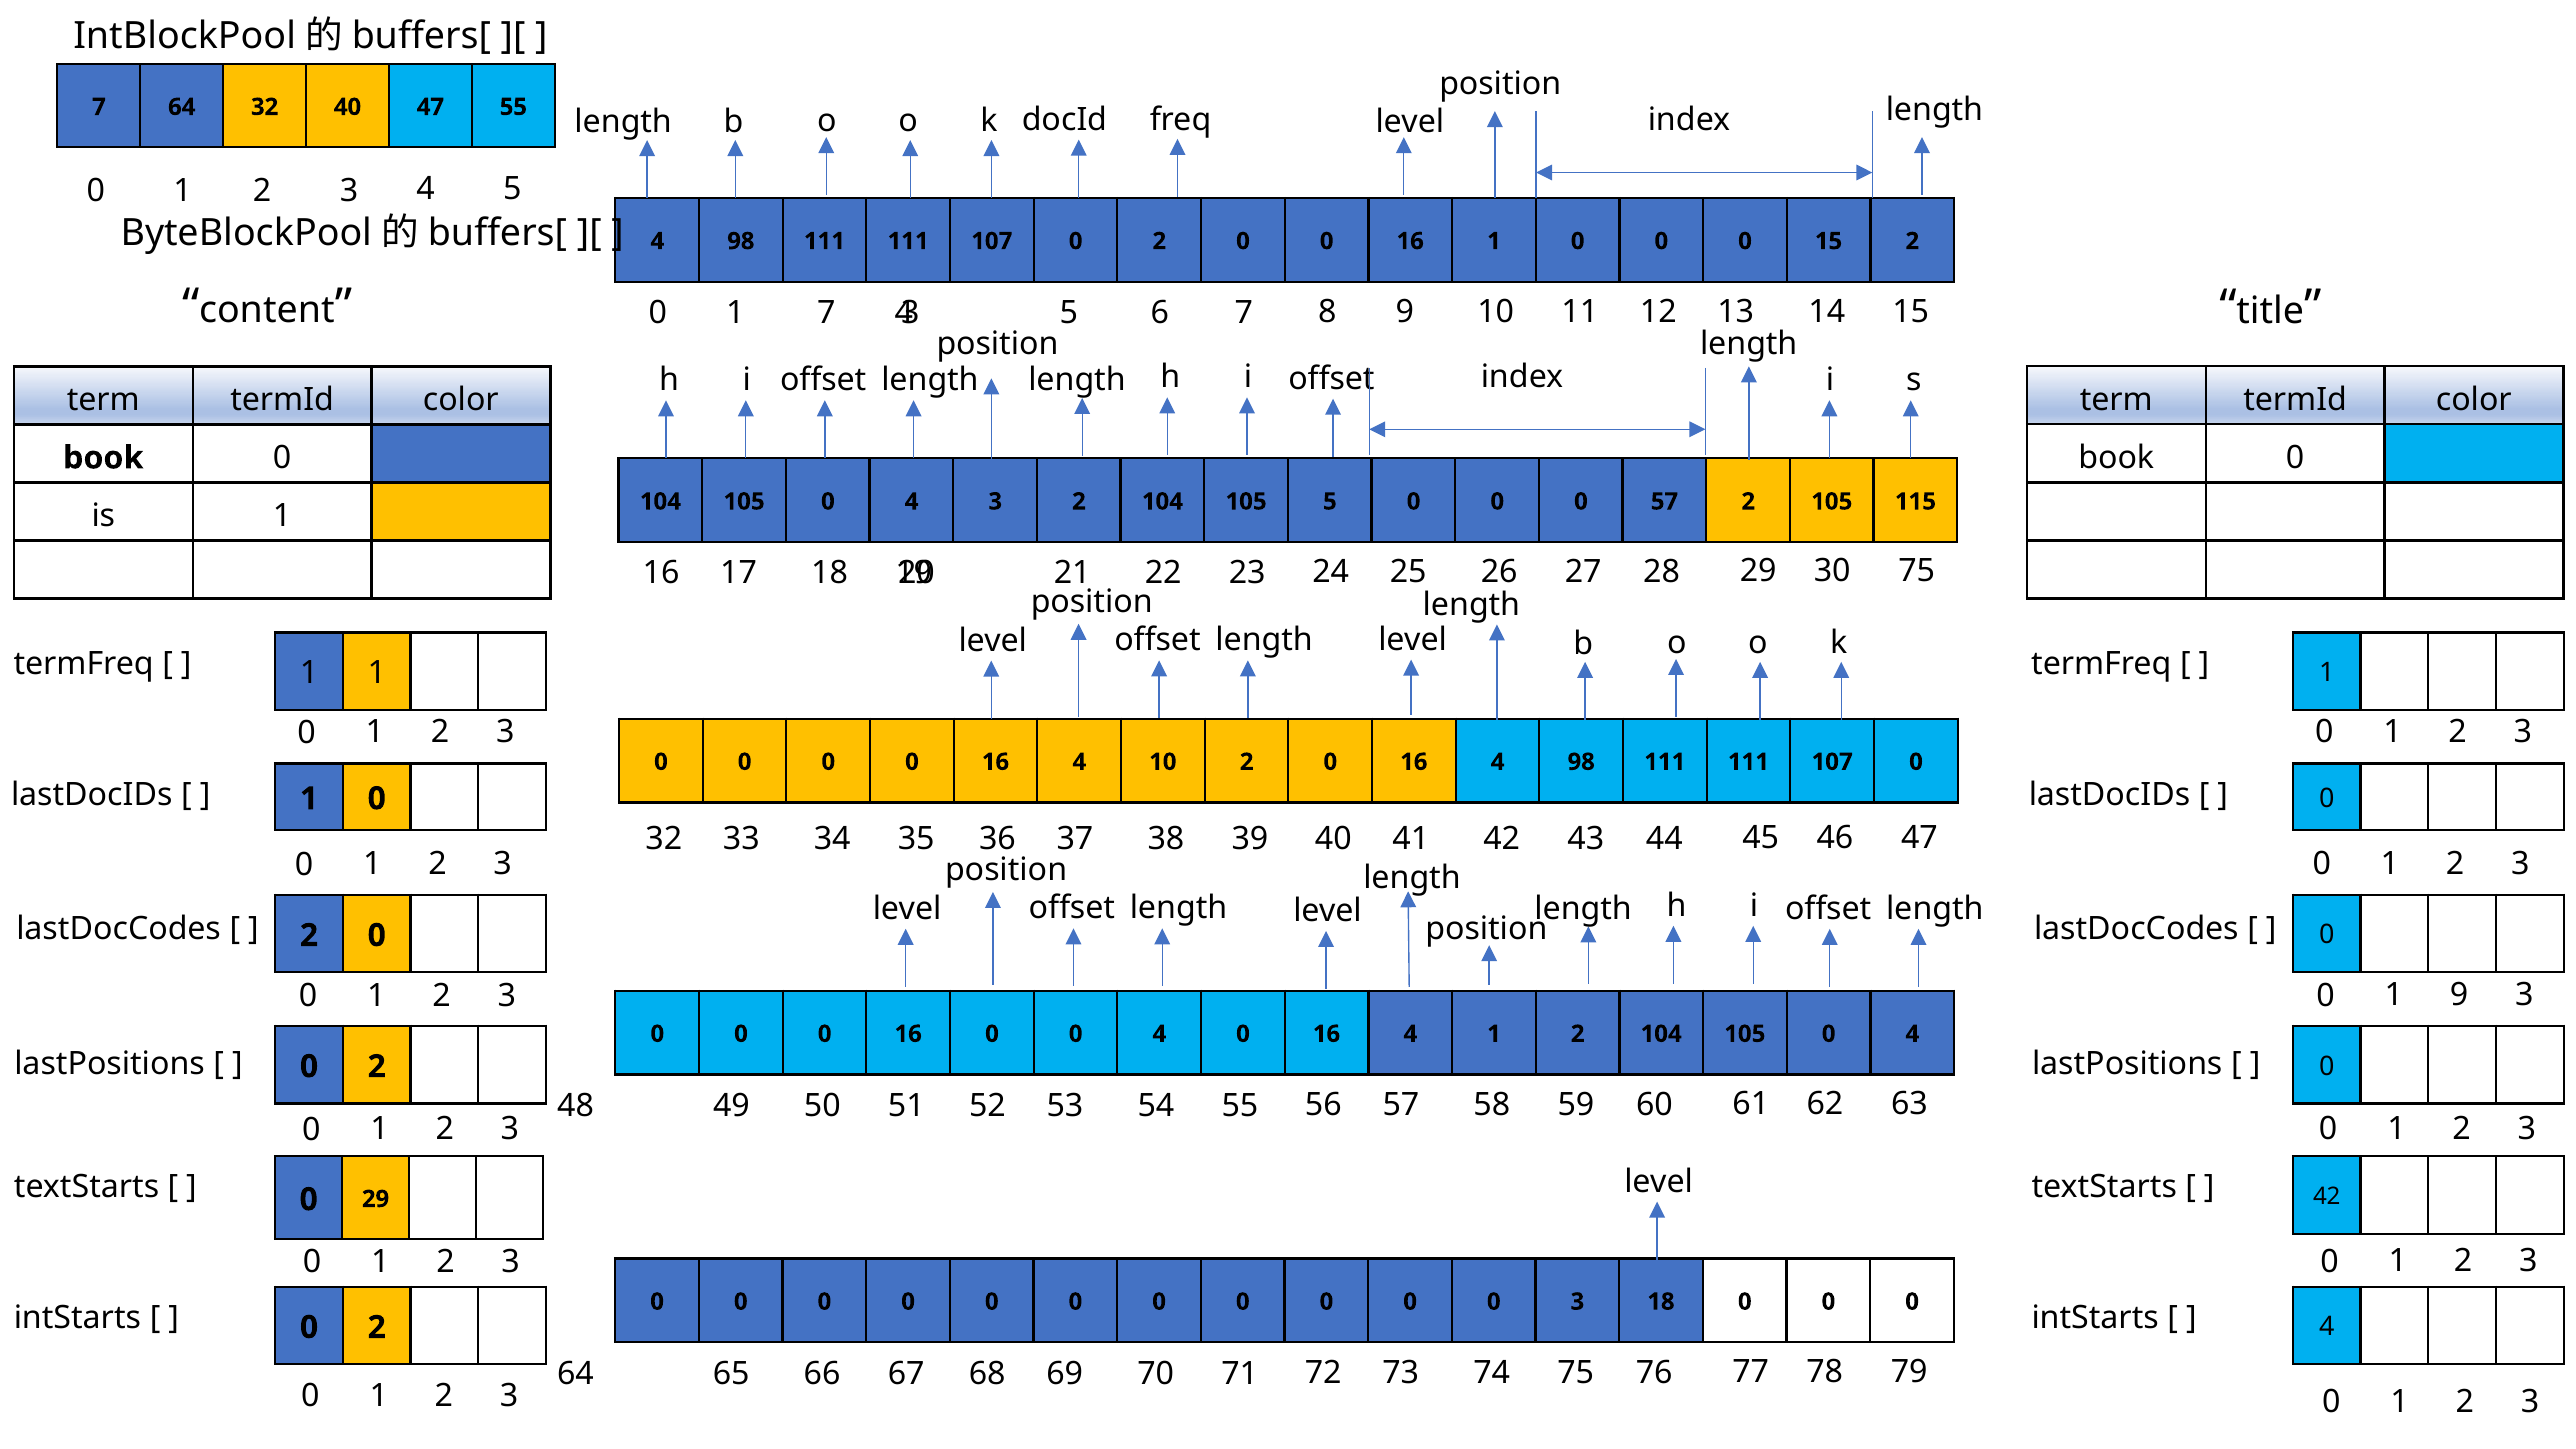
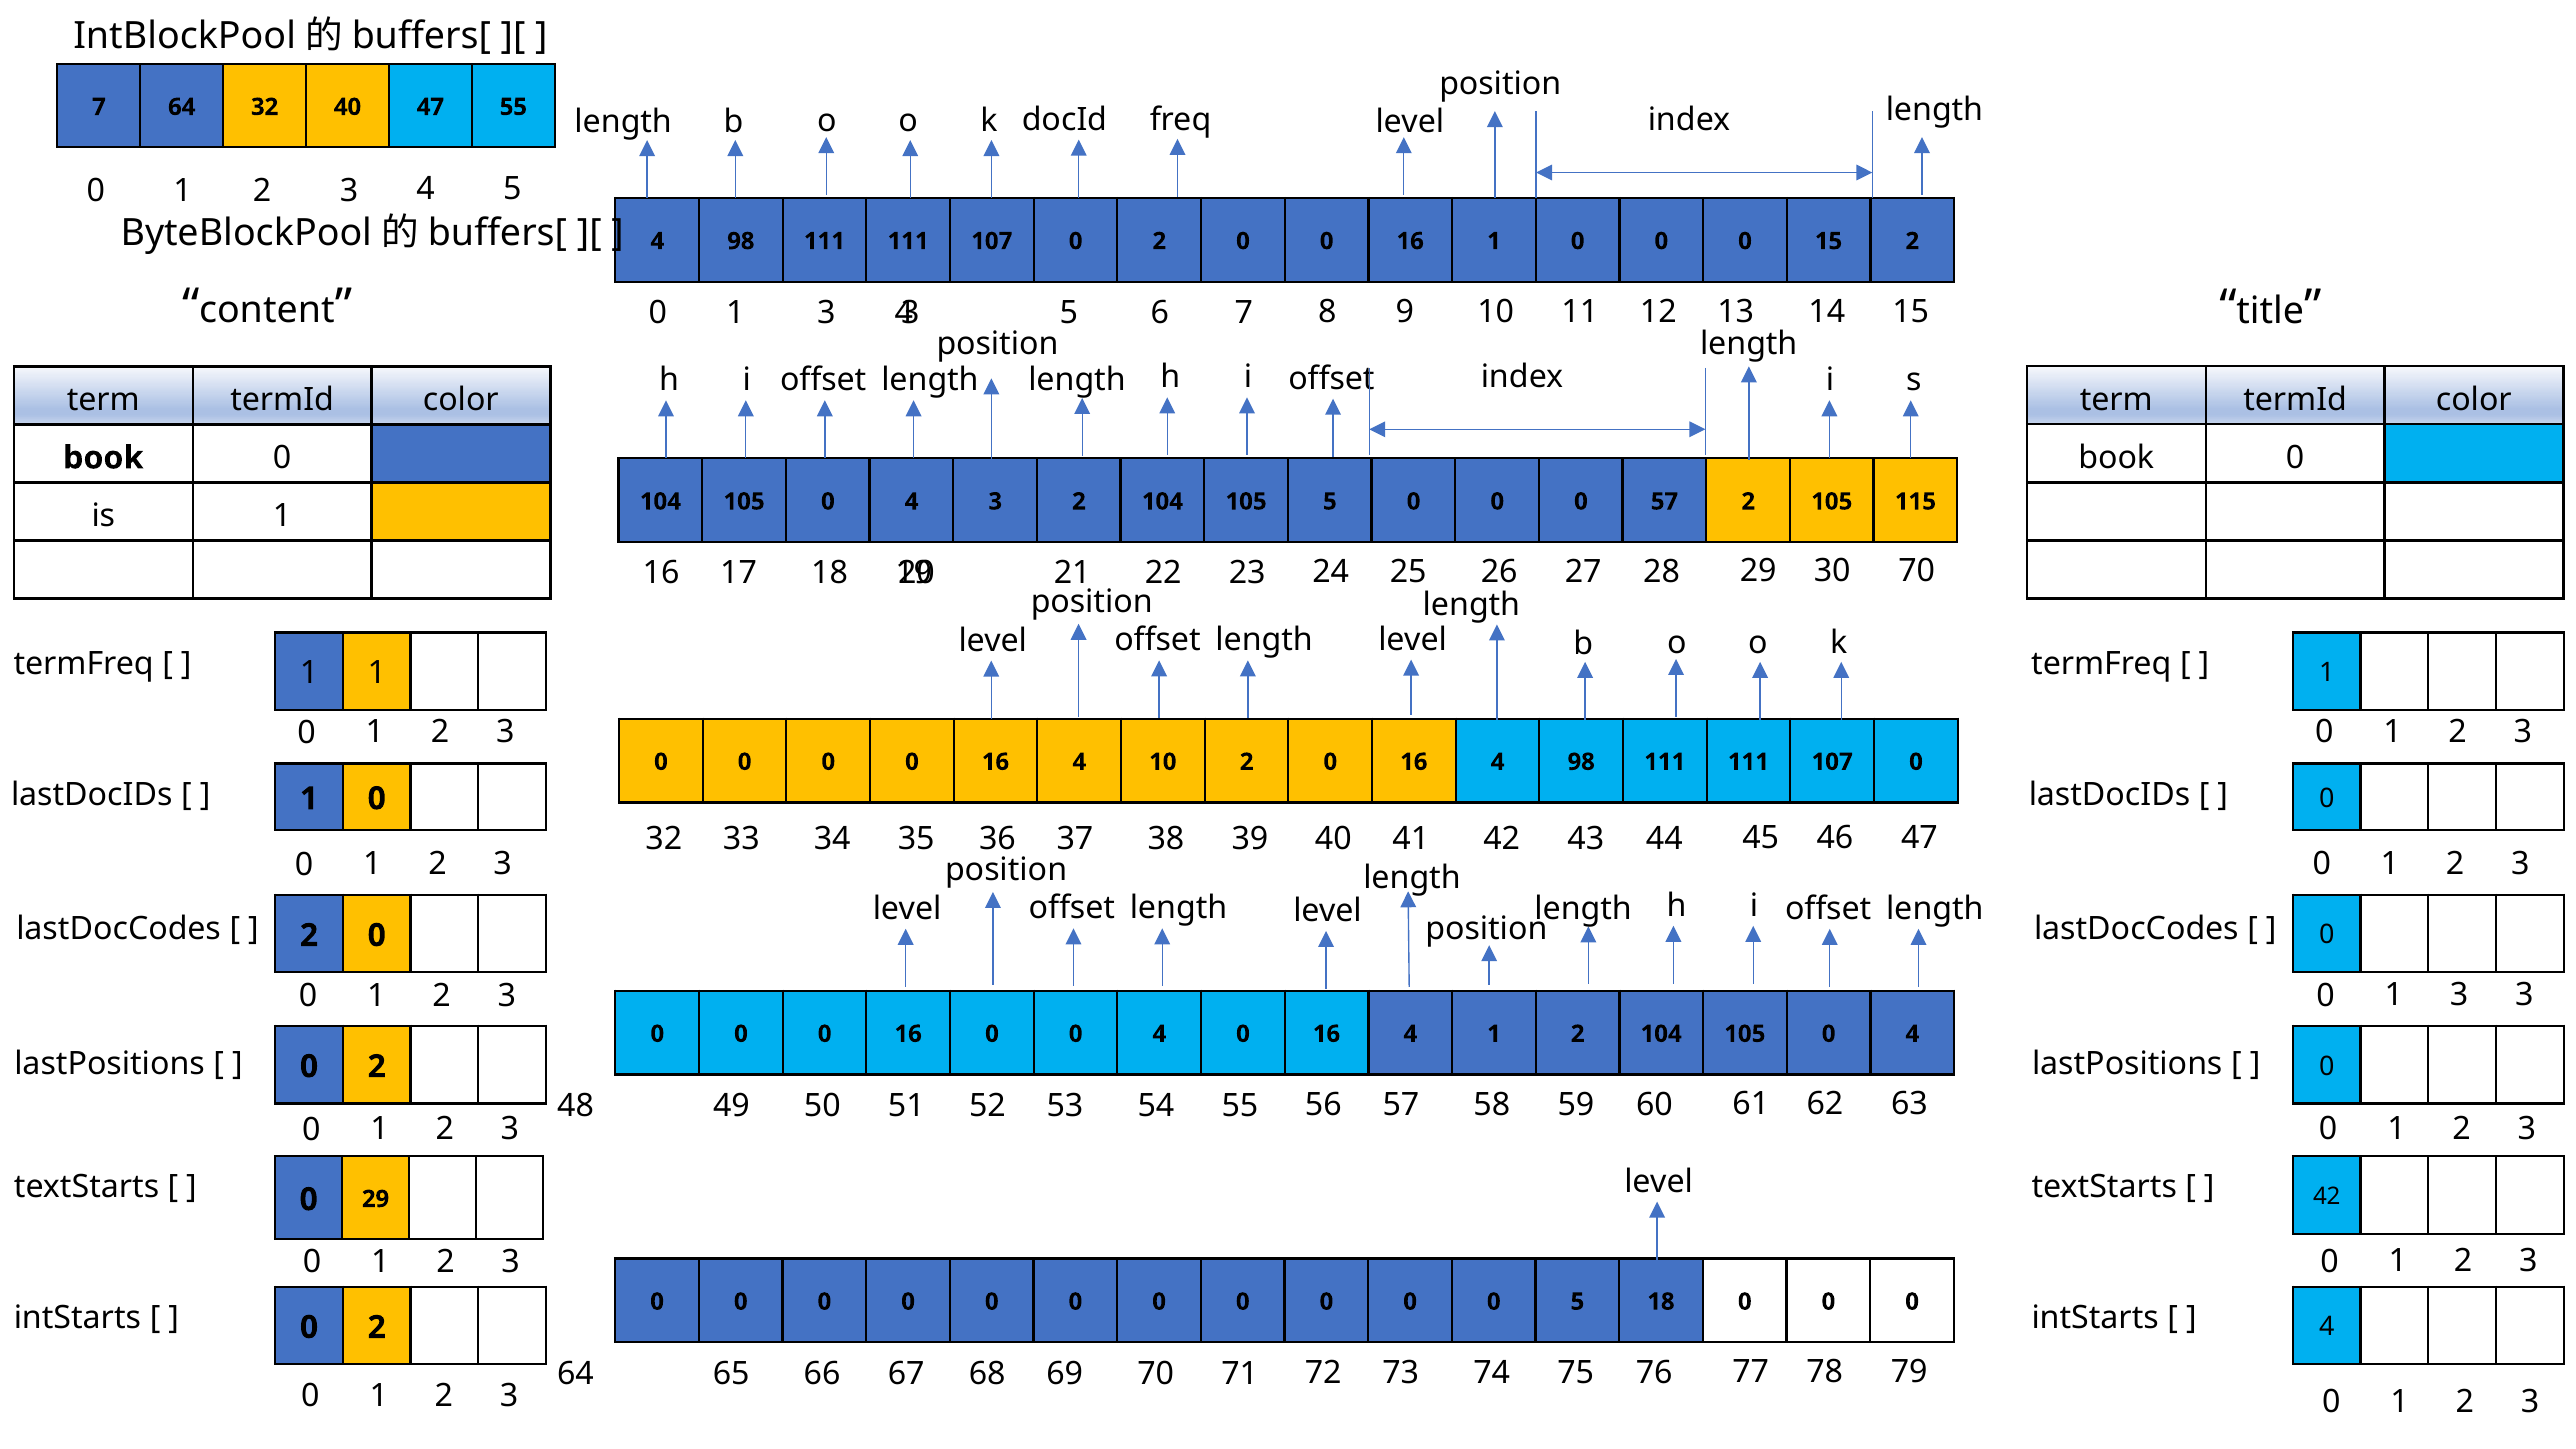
7 at (826, 312): 7 -> 3
30 75: 75 -> 70
9 at (2459, 995): 9 -> 3
0 3: 3 -> 5
